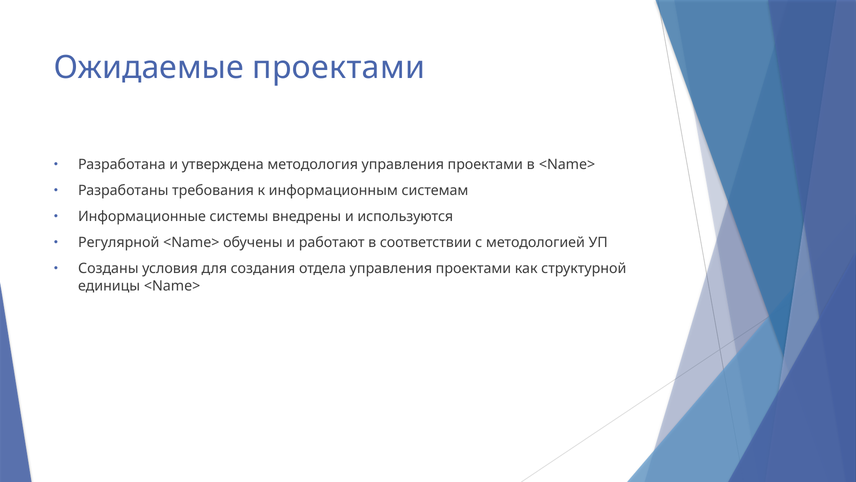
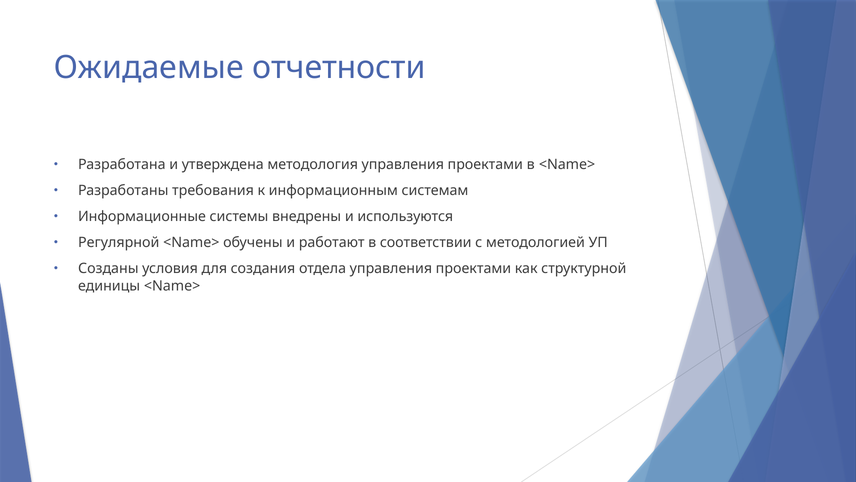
Ожидаемые проектами: проектами -> отчетности
